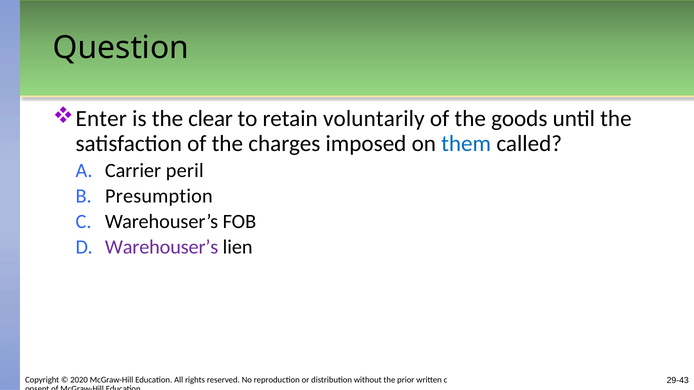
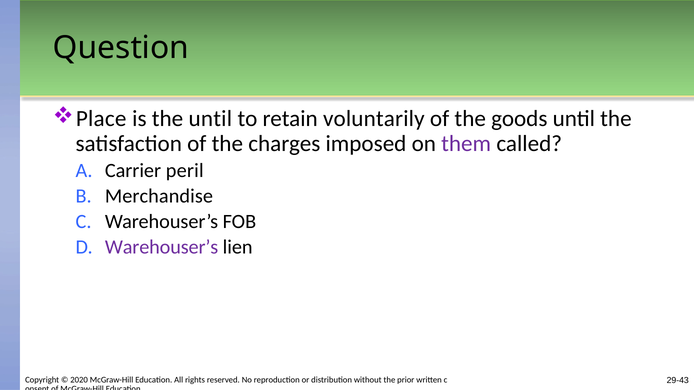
Enter: Enter -> Place
the clear: clear -> until
them colour: blue -> purple
Presumption: Presumption -> Merchandise
